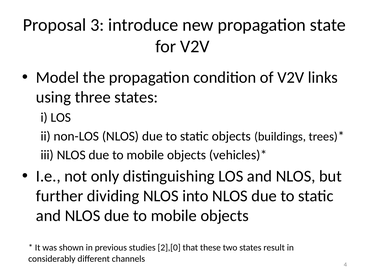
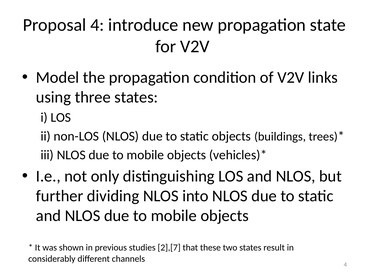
Proposal 3: 3 -> 4
2],[0: 2],[0 -> 2],[7
